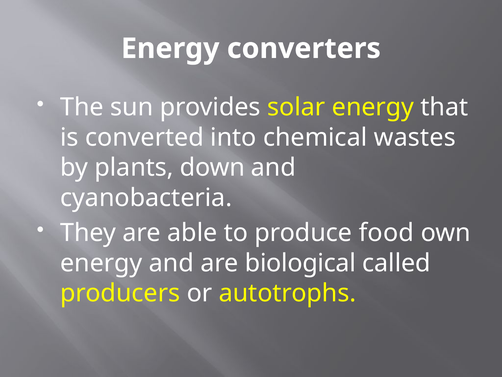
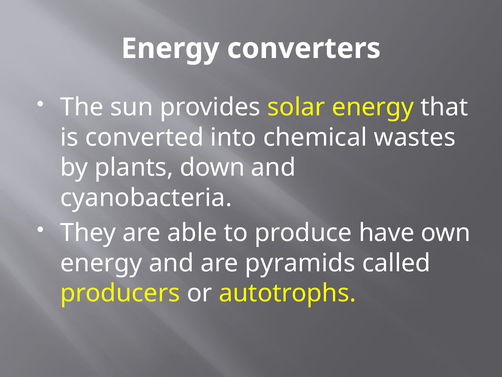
food: food -> have
biological: biological -> pyramids
